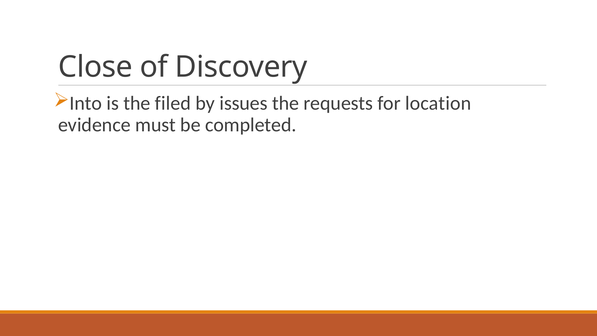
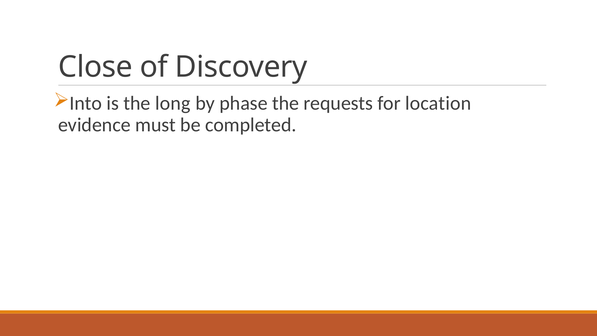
filed: filed -> long
issues: issues -> phase
